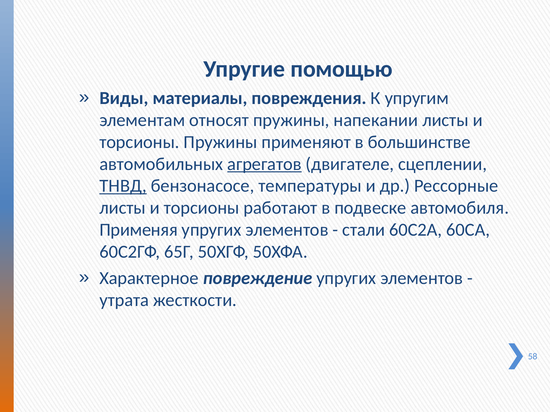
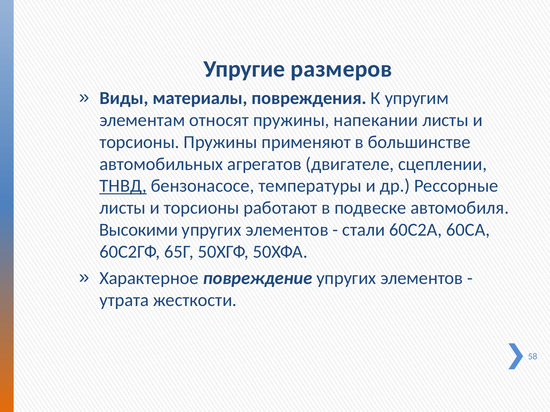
помощью: помощью -> размеров
агрегатов underline: present -> none
Применяя: Применяя -> Высокими
